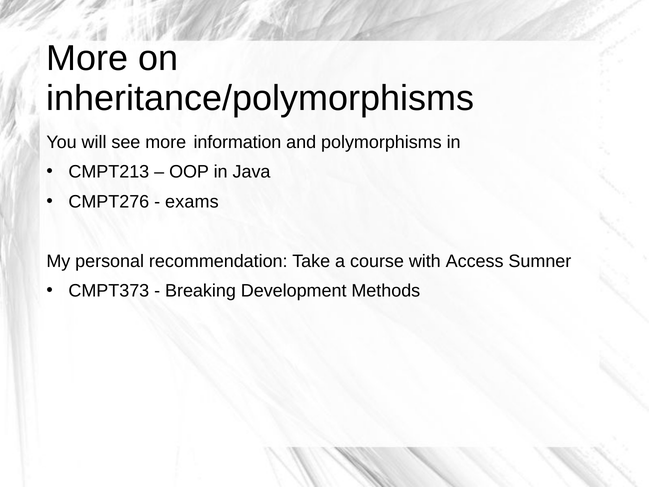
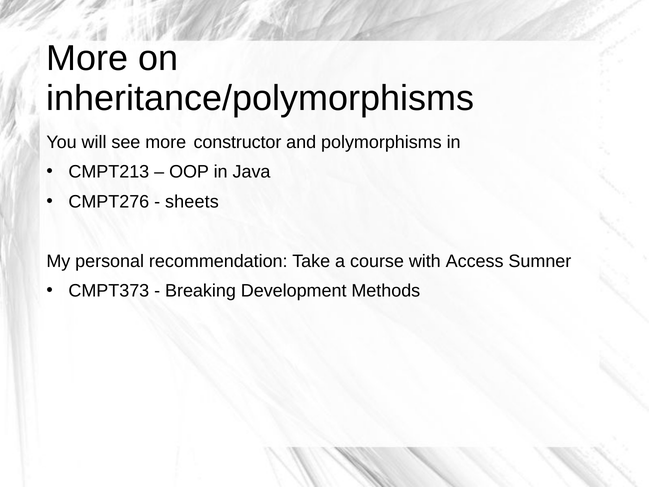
information: information -> constructor
exams: exams -> sheets
